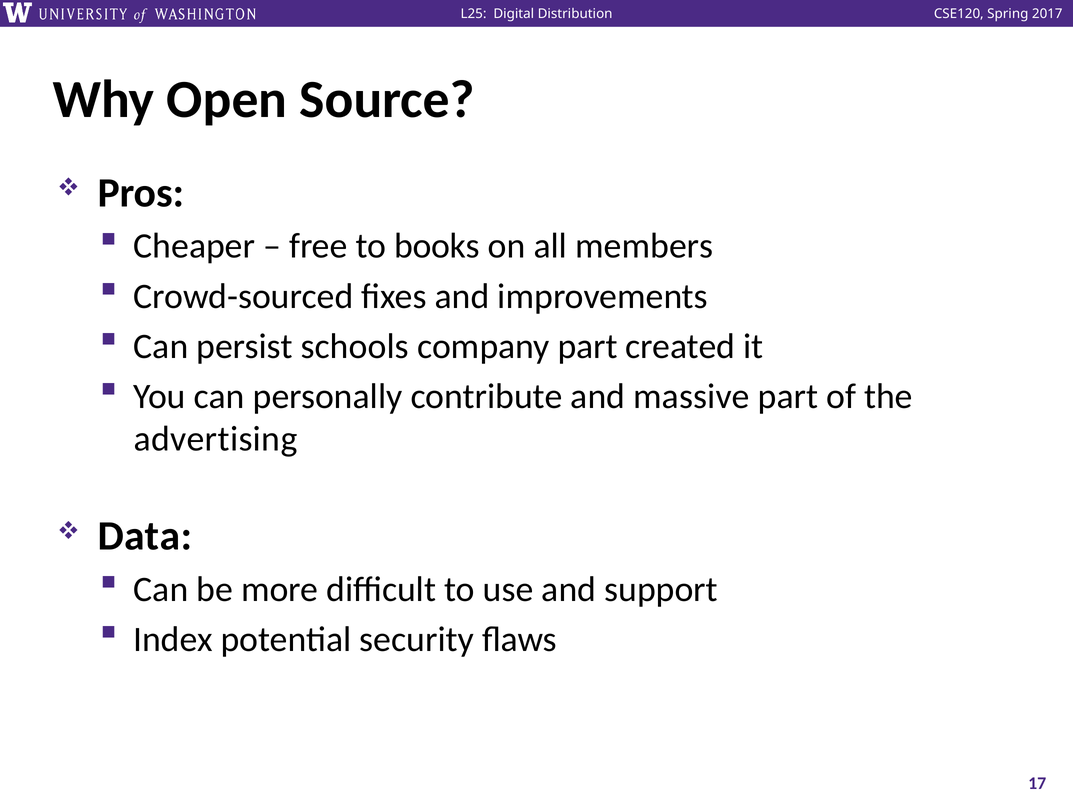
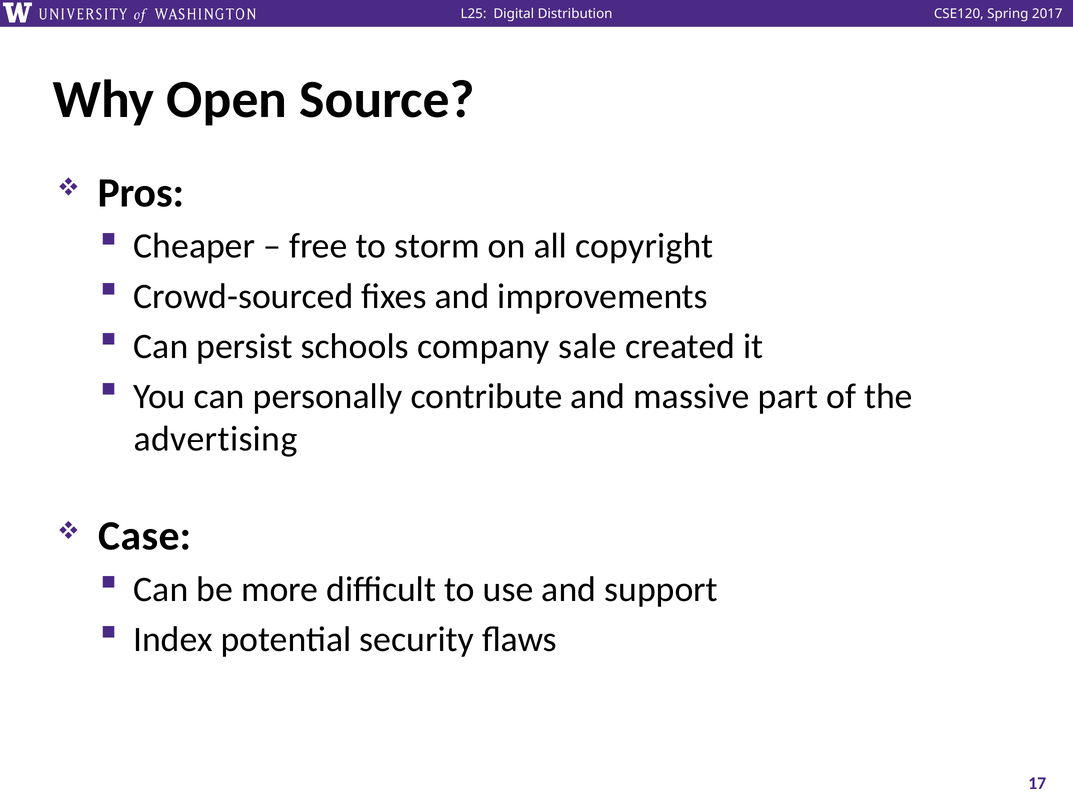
books: books -> storm
members: members -> copyright
company part: part -> sale
Data: Data -> Case
